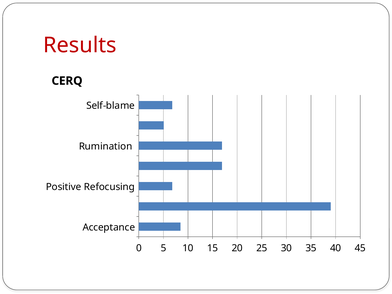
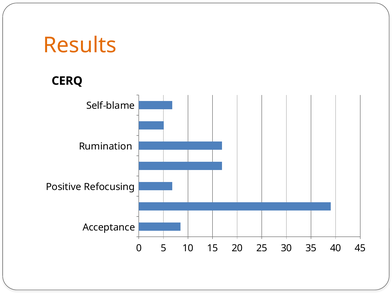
Results colour: red -> orange
